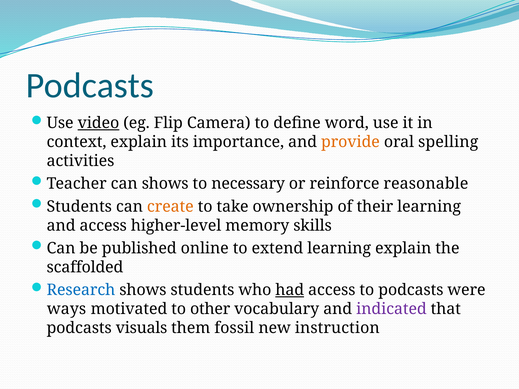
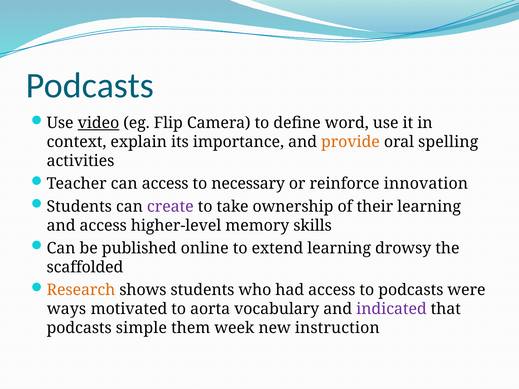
can shows: shows -> access
reasonable: reasonable -> innovation
create colour: orange -> purple
learning explain: explain -> drowsy
Research colour: blue -> orange
had underline: present -> none
other: other -> aorta
visuals: visuals -> simple
fossil: fossil -> week
